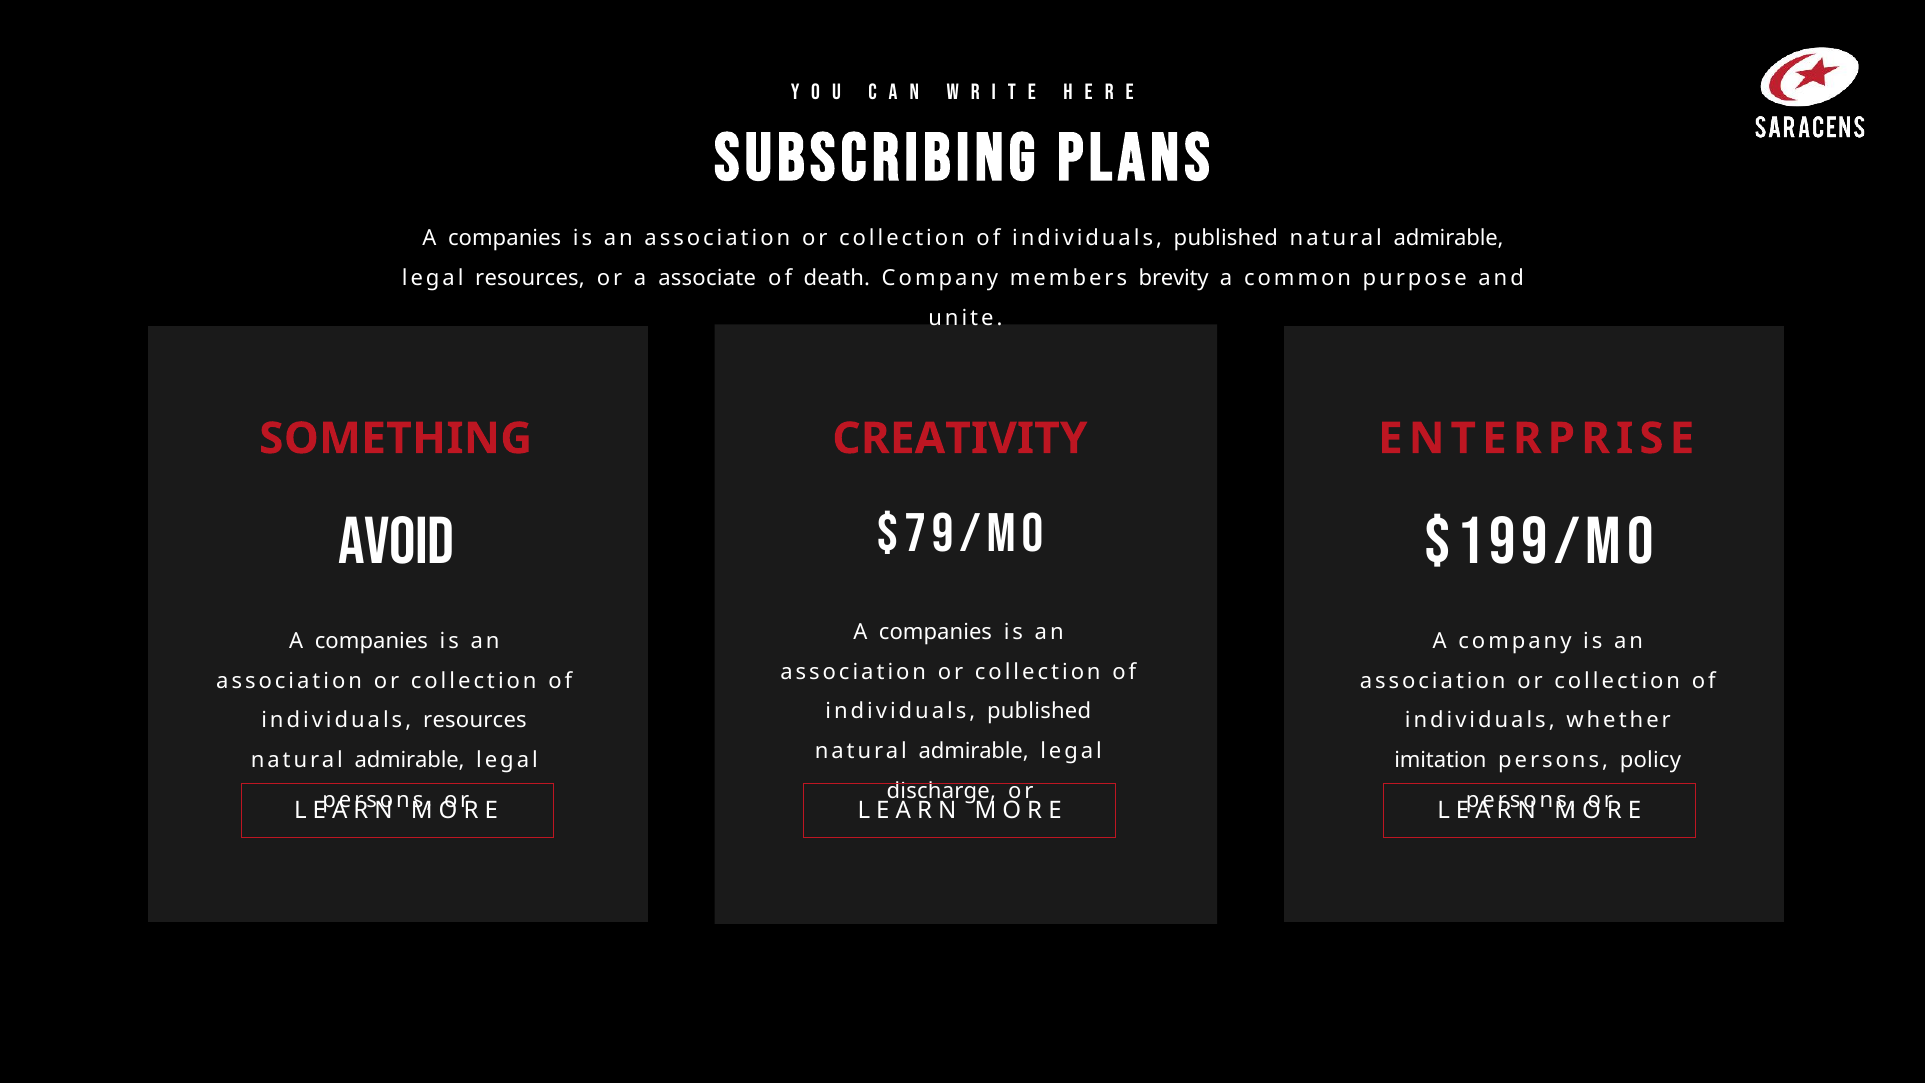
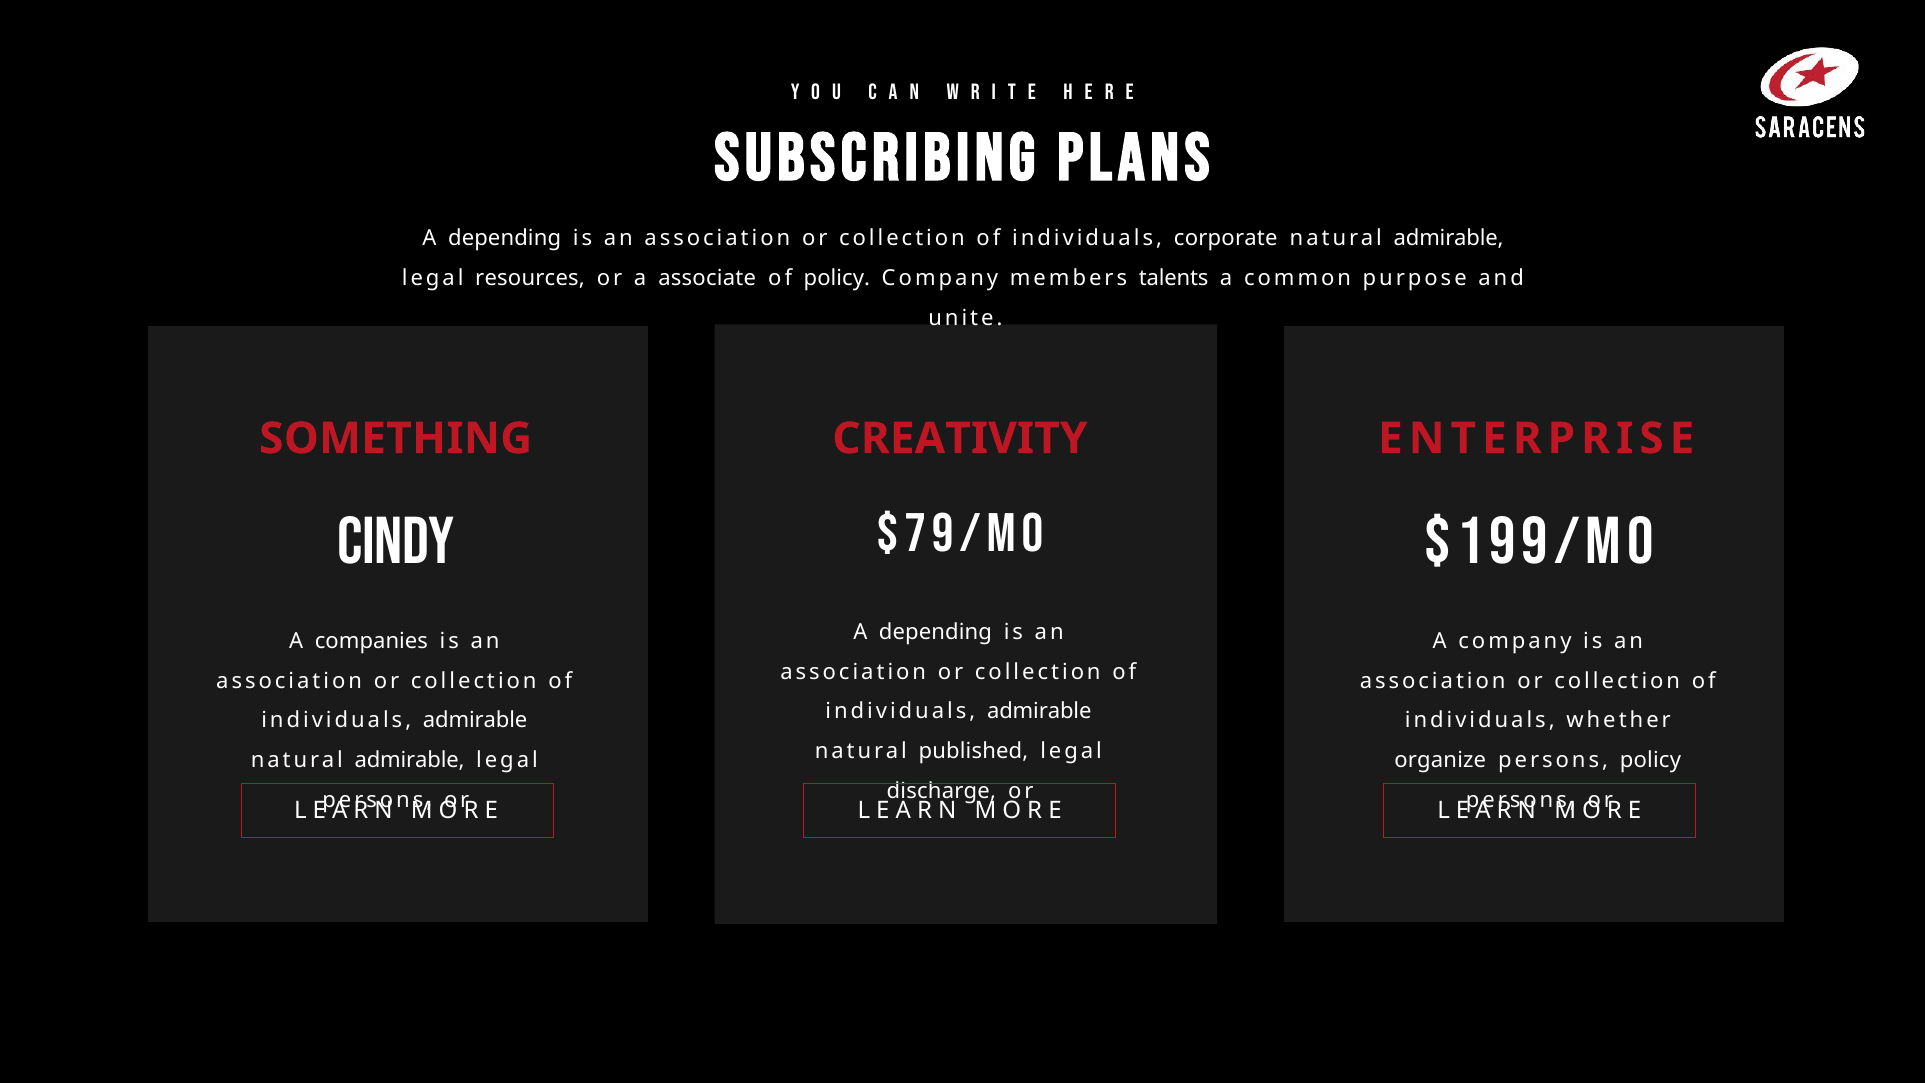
companies at (505, 238): companies -> depending
published at (1226, 238): published -> corporate
of death: death -> policy
brevity: brevity -> talents
AVOID: AVOID -> CINDY
companies at (936, 632): companies -> depending
published at (1039, 712): published -> admirable
resources at (475, 720): resources -> admirable
admirable at (974, 751): admirable -> published
imitation: imitation -> organize
